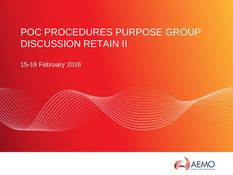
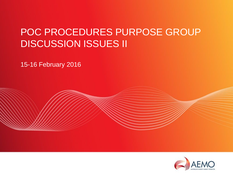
RETAIN: RETAIN -> ISSUES
